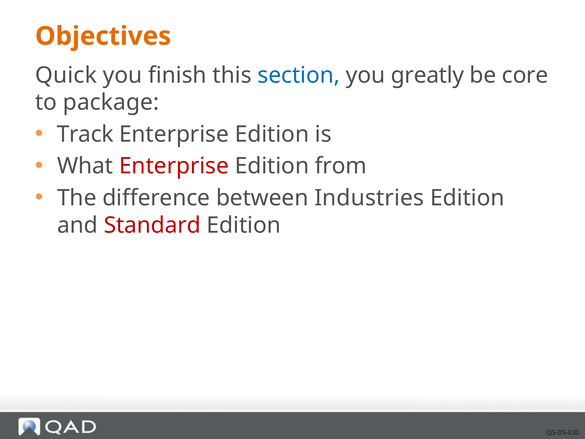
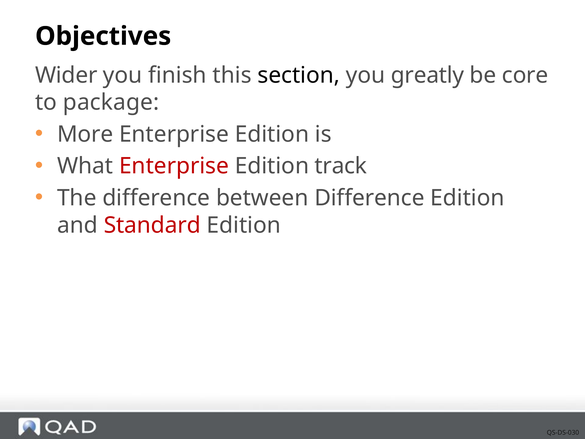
Objectives colour: orange -> black
Quick: Quick -> Wider
section colour: blue -> black
Track: Track -> More
from: from -> track
between Industries: Industries -> Difference
